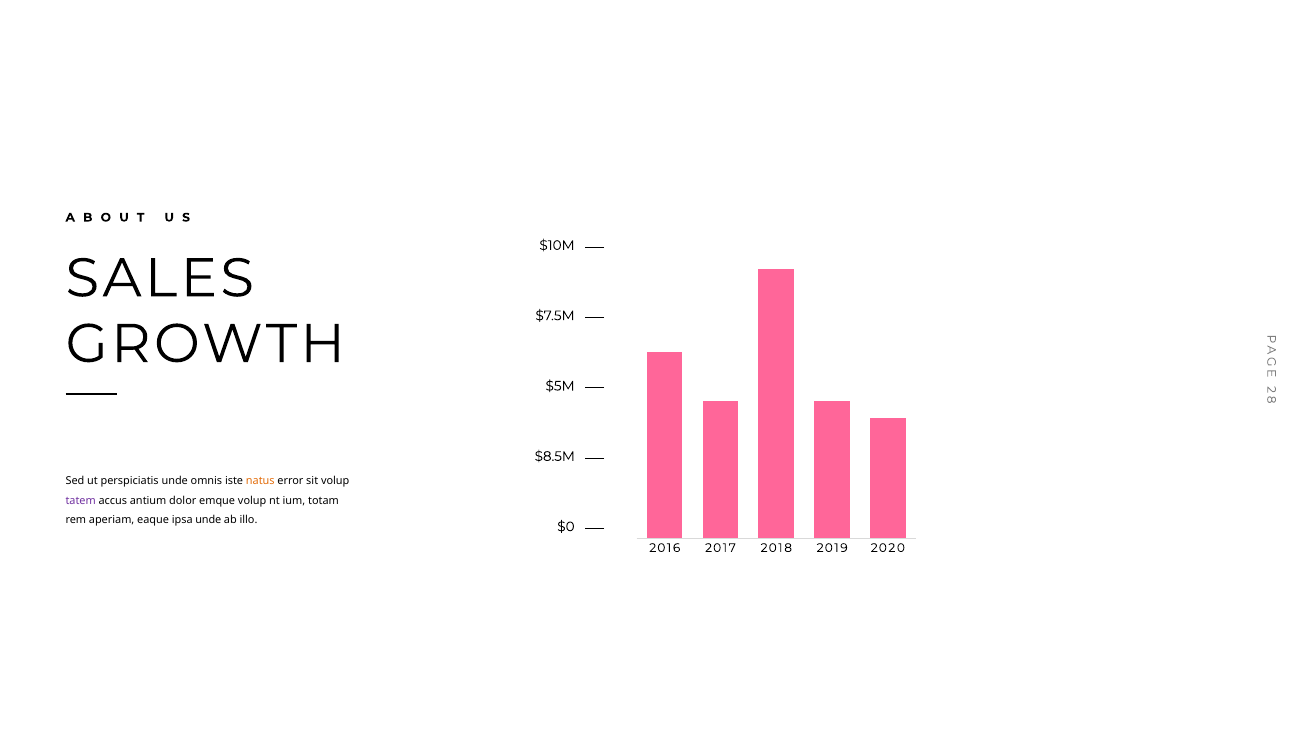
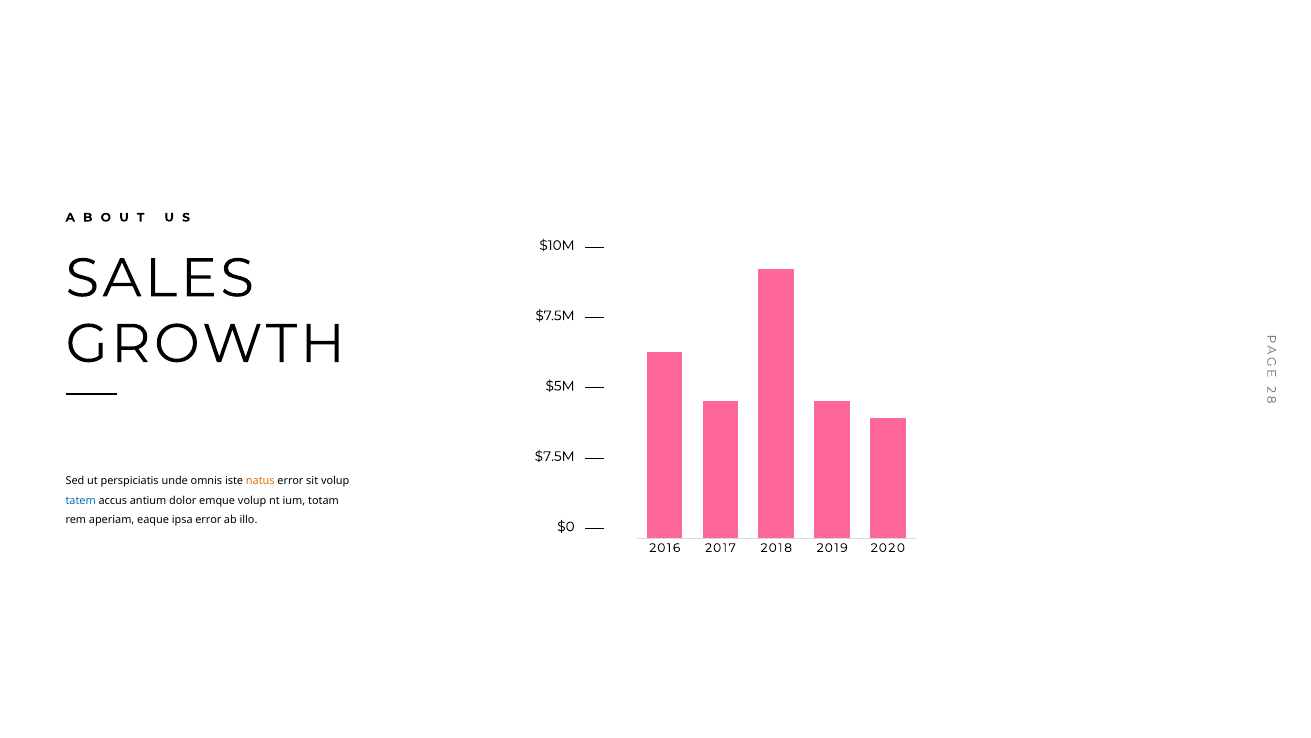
$8.5M at (555, 456): $8.5M -> $7.5M
tatem colour: purple -> blue
ipsa unde: unde -> error
